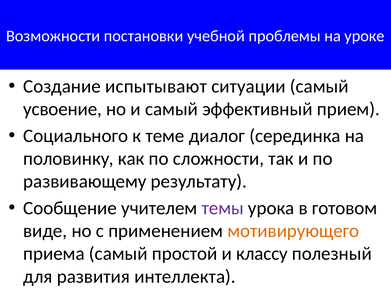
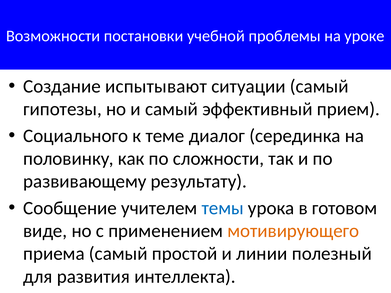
усвоение: усвоение -> гипотезы
темы colour: purple -> blue
классу: классу -> линии
